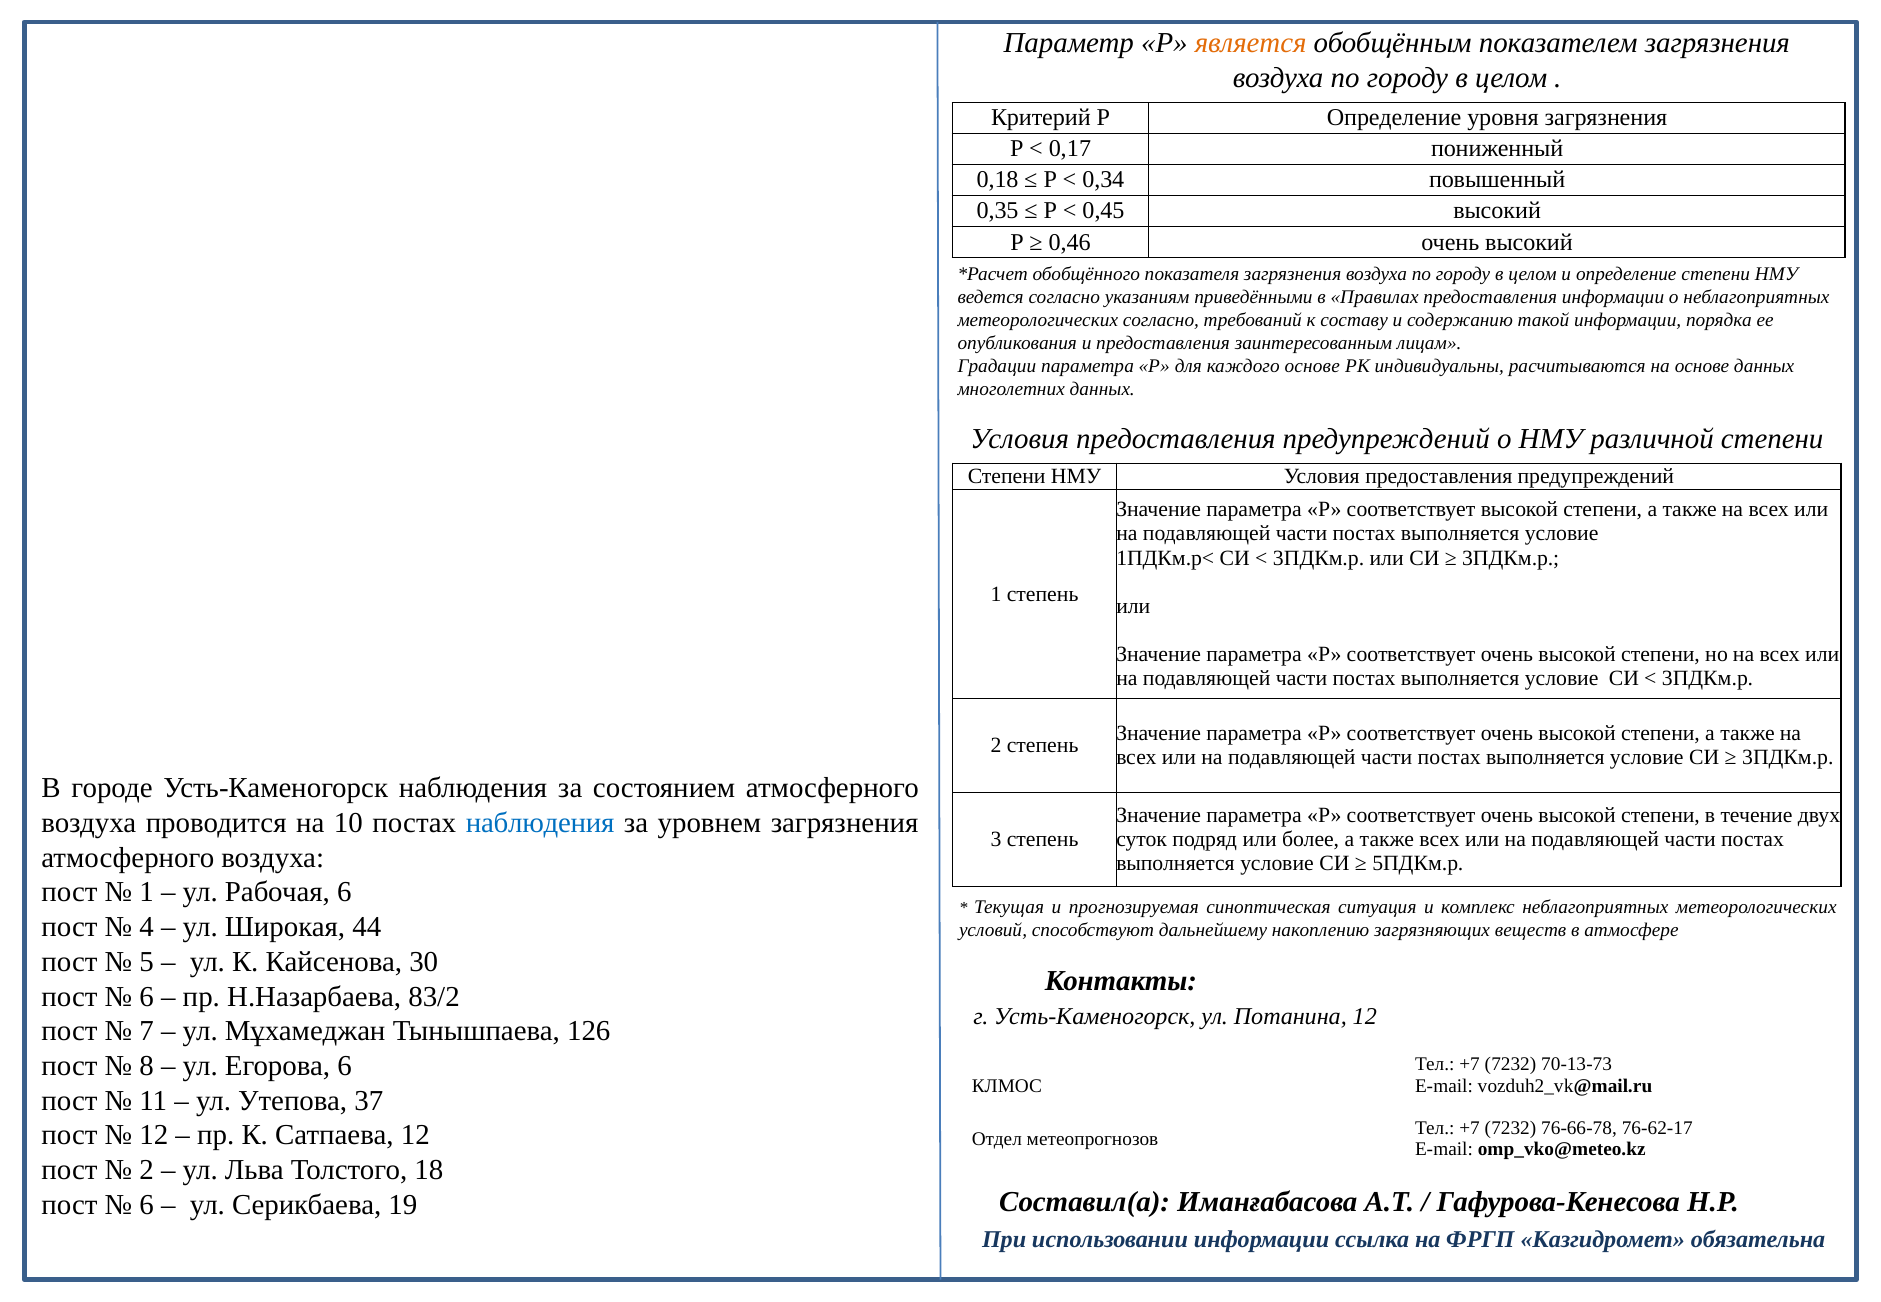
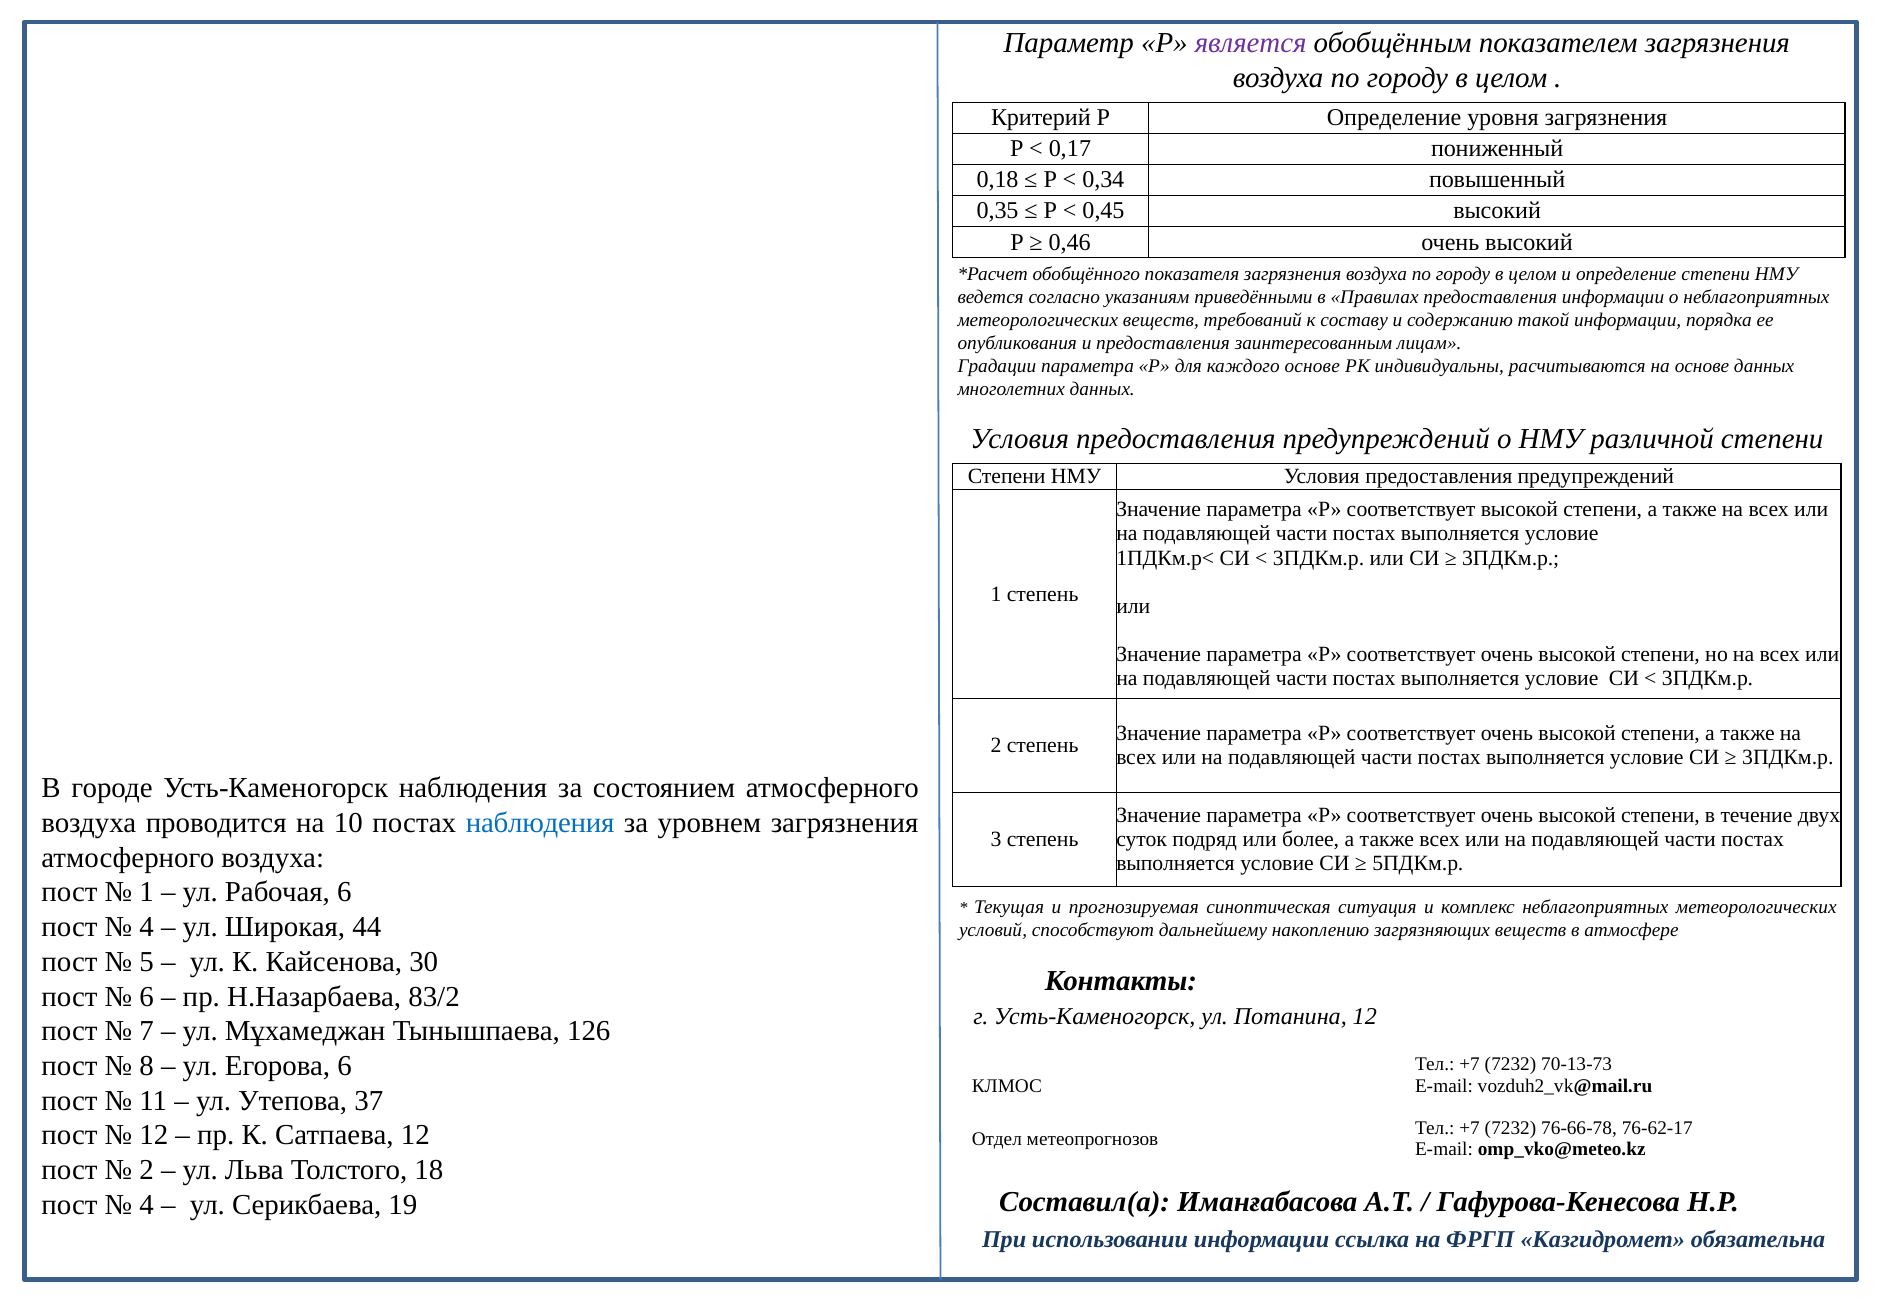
является colour: orange -> purple
метеорологических согласно: согласно -> веществ
6 at (147, 1205): 6 -> 4
